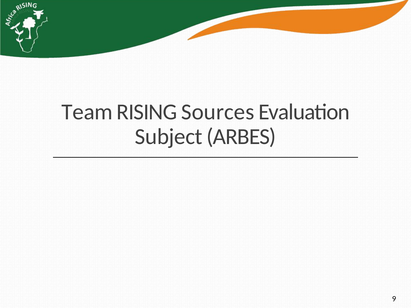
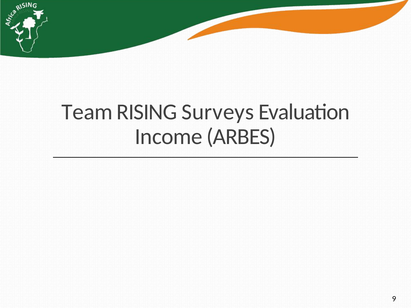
Sources: Sources -> Surveys
Subject: Subject -> Income
